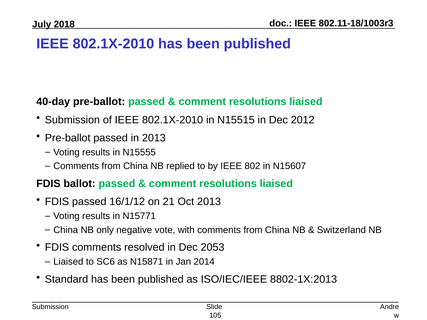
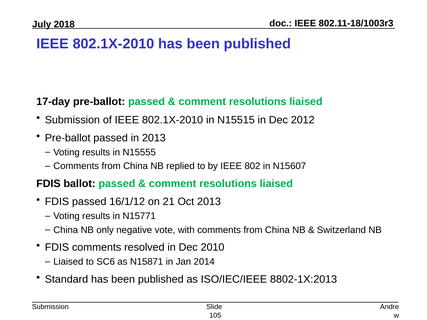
40-day: 40-day -> 17-day
2053: 2053 -> 2010
